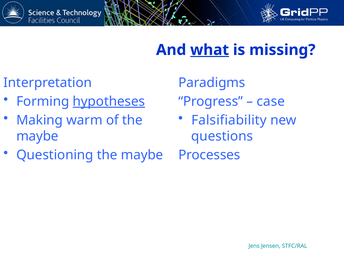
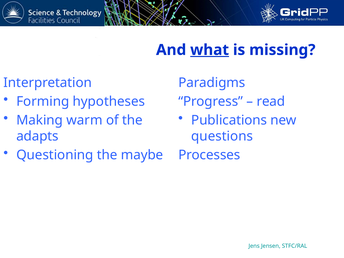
hypotheses underline: present -> none
case: case -> read
Falsifiability: Falsifiability -> Publications
maybe at (37, 136): maybe -> adapts
